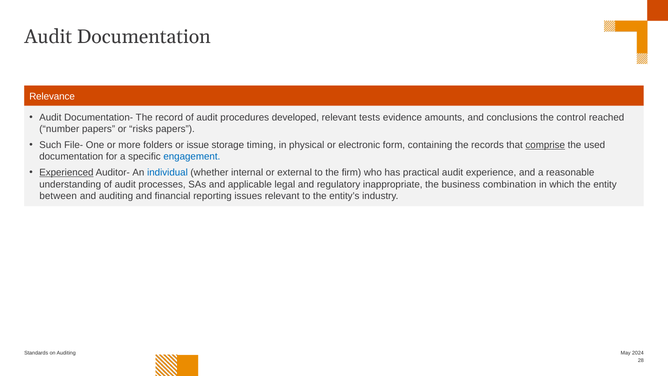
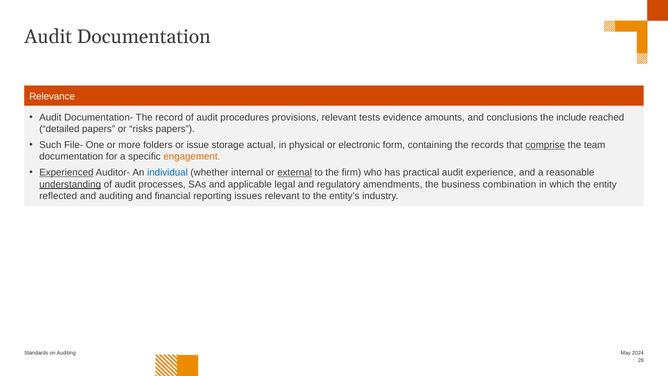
developed: developed -> provisions
control: control -> include
number: number -> detailed
timing: timing -> actual
used: used -> team
engagement colour: blue -> orange
external underline: none -> present
understanding underline: none -> present
inappropriate: inappropriate -> amendments
between: between -> reflected
